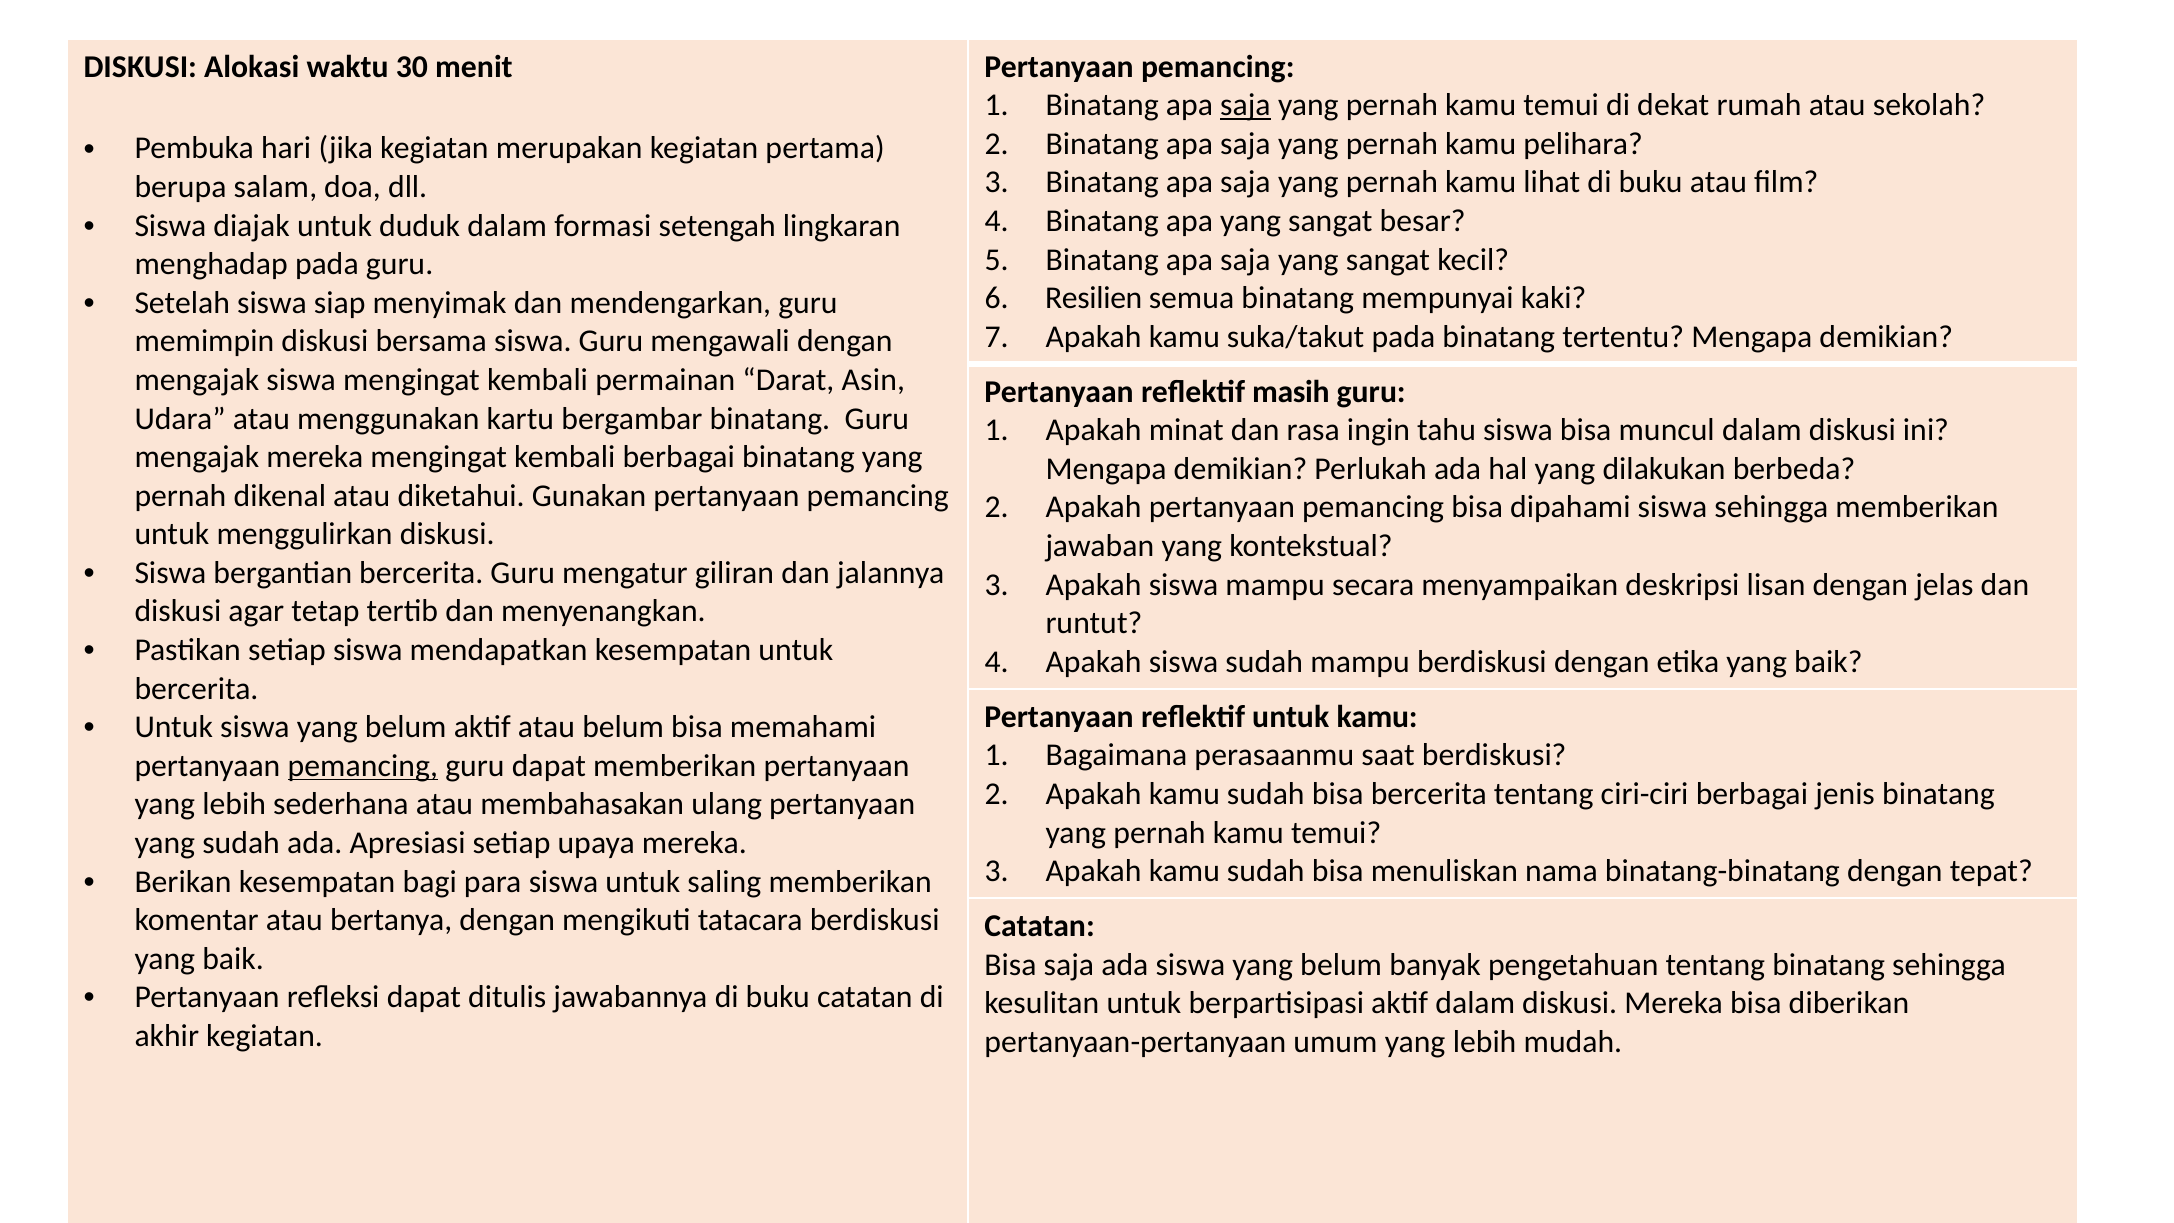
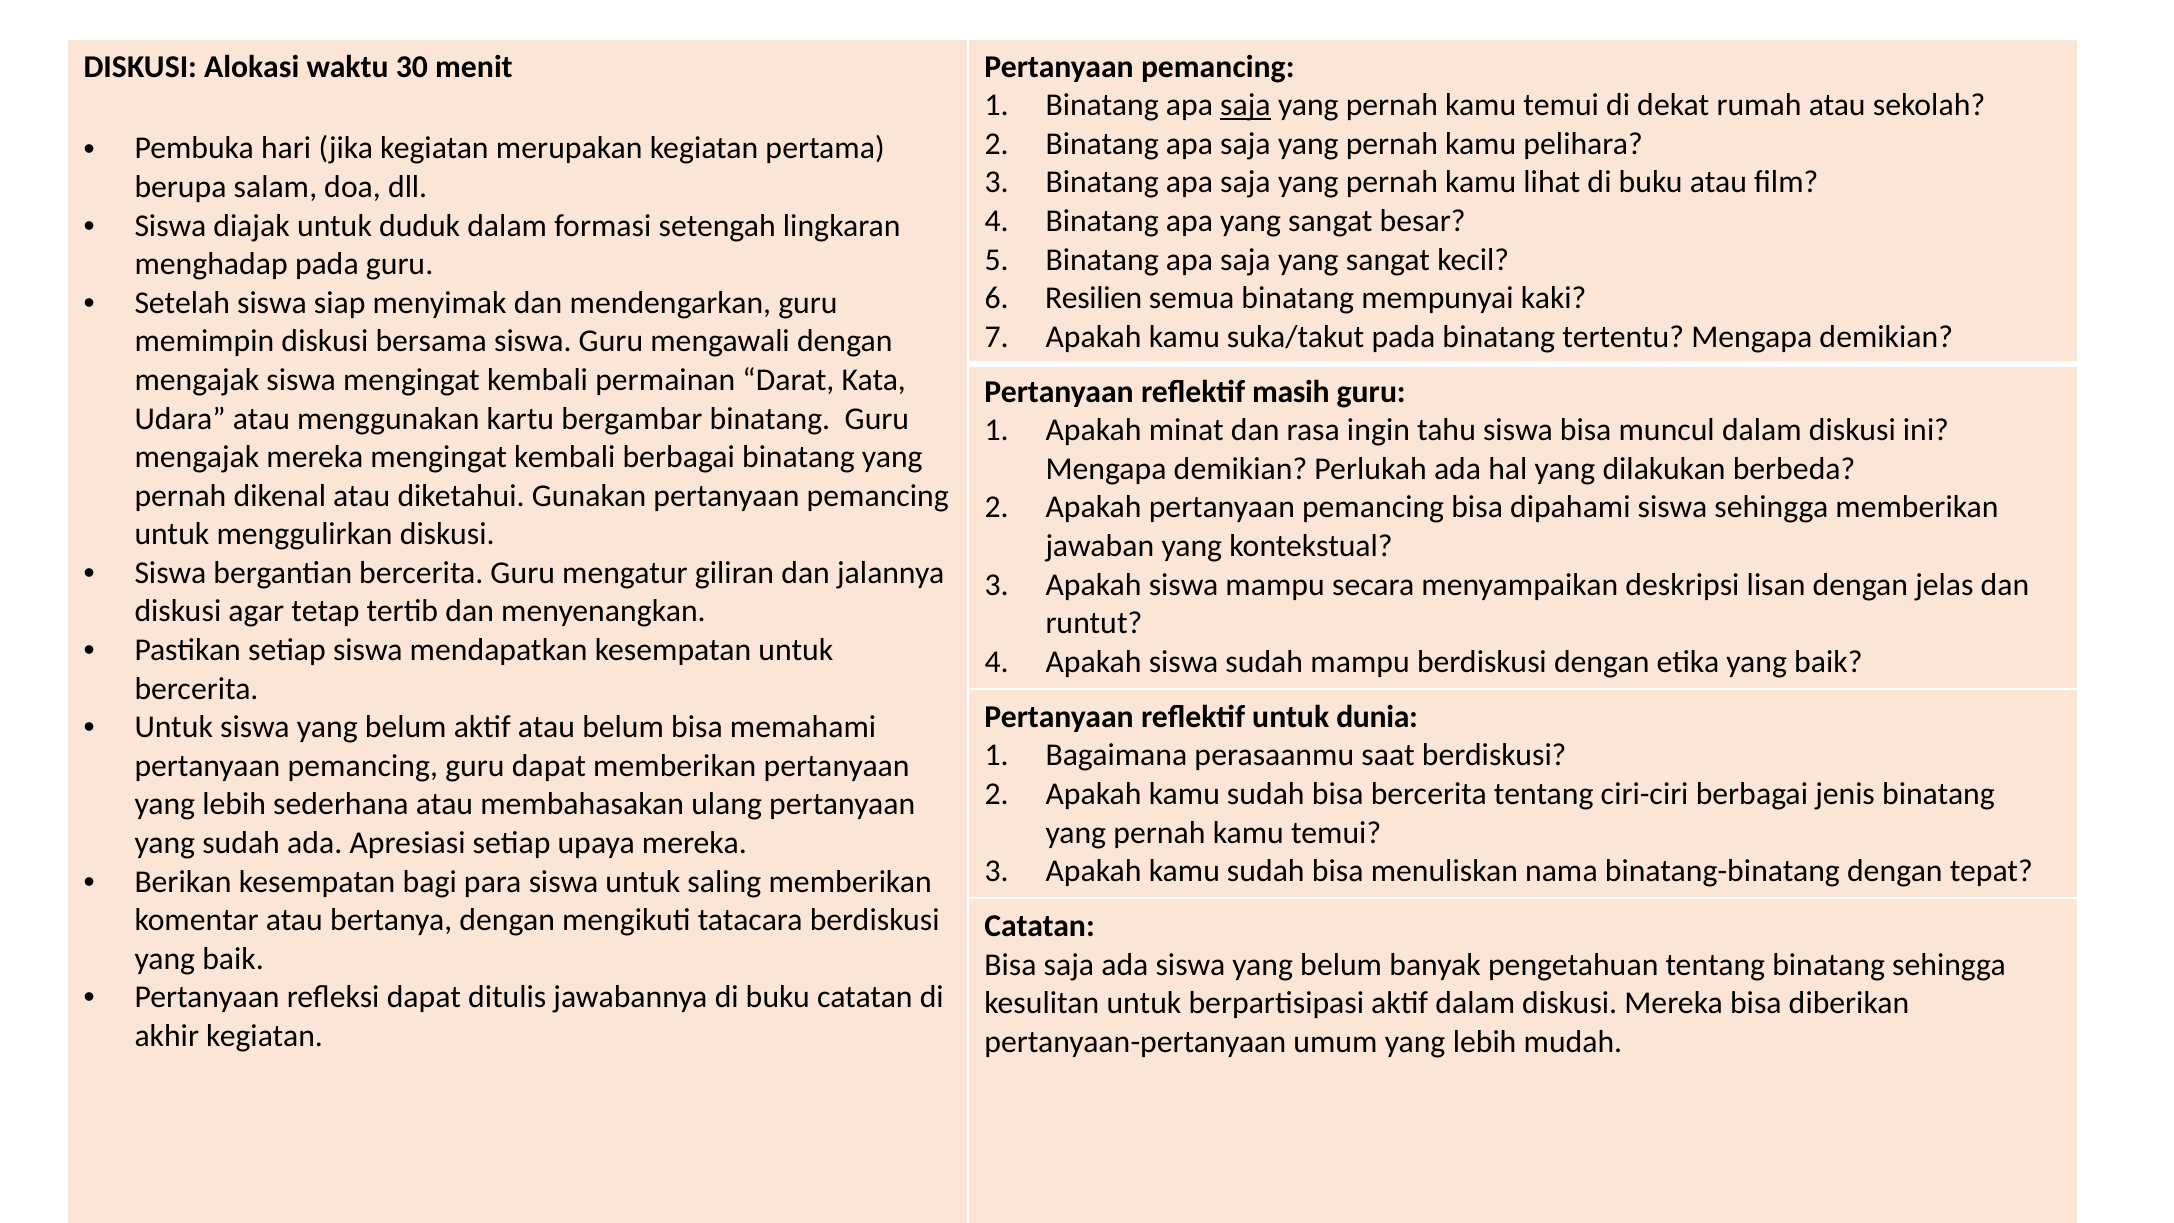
Asin: Asin -> Kata
untuk kamu: kamu -> dunia
pemancing at (363, 766) underline: present -> none
